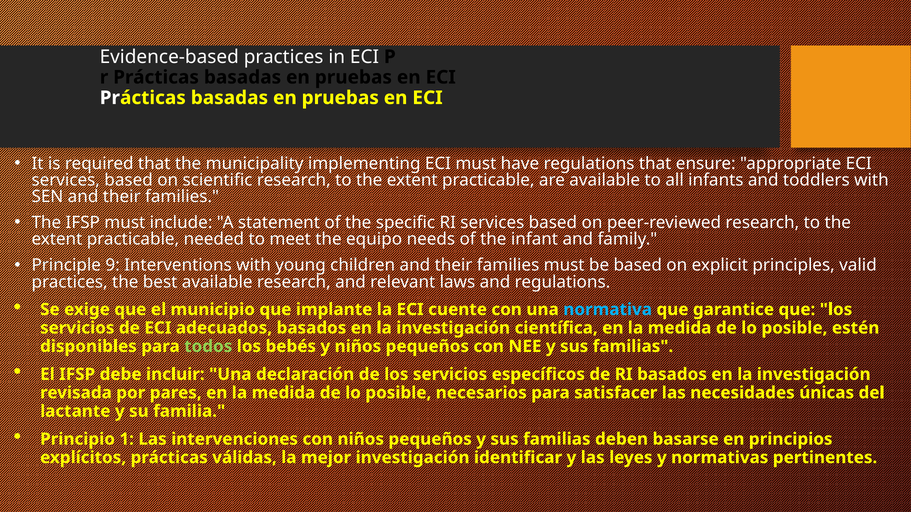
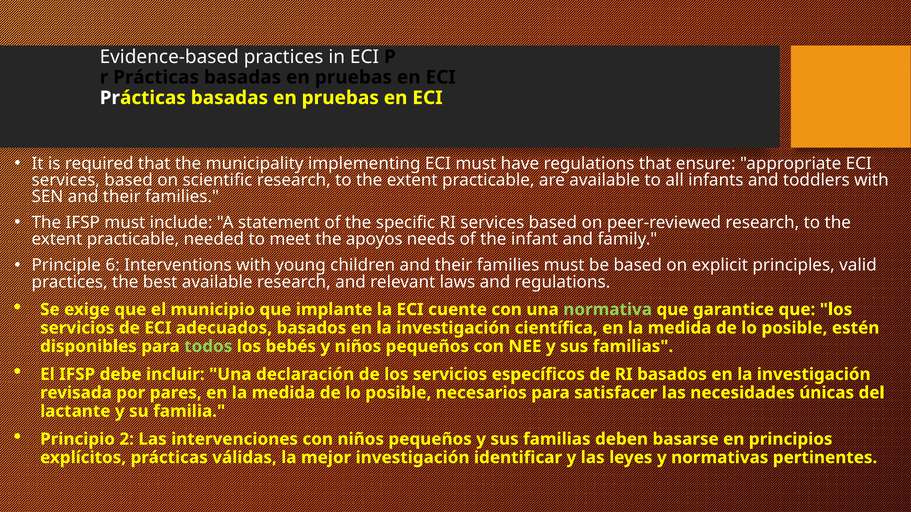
equipo: equipo -> apoyos
9: 9 -> 6
normativa colour: light blue -> light green
1: 1 -> 2
